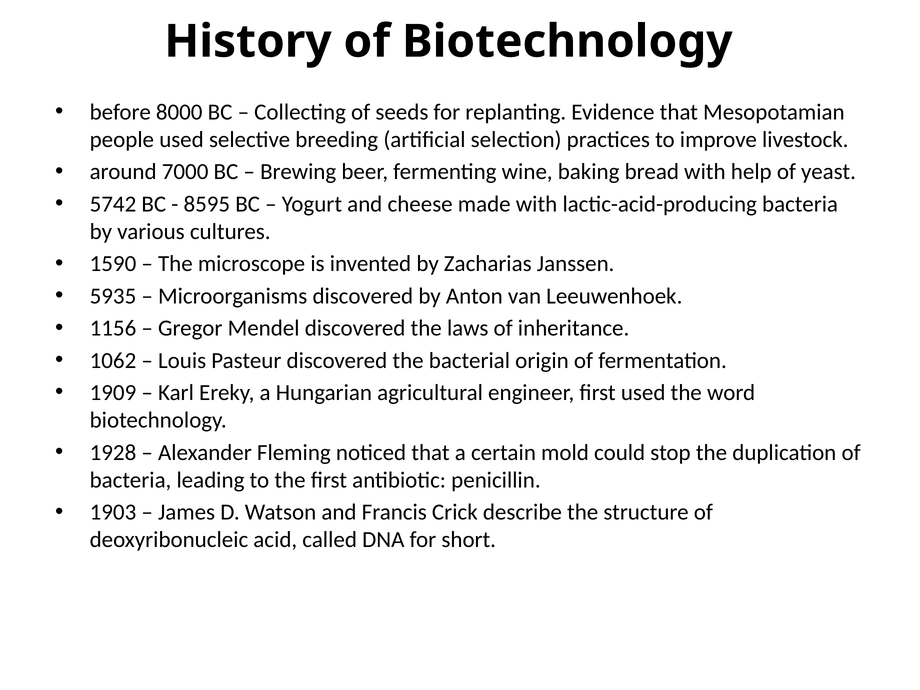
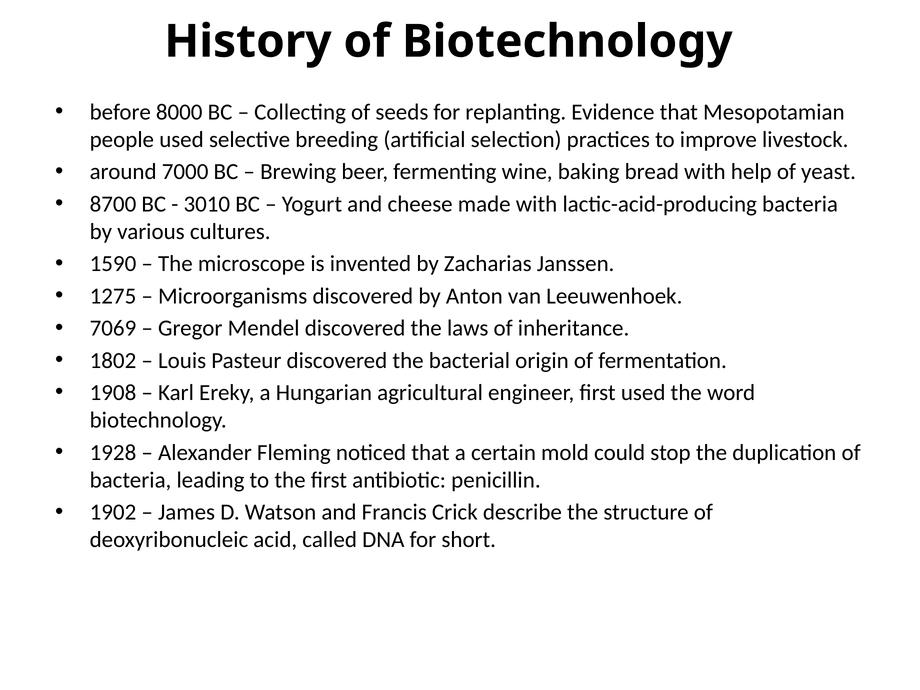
5742: 5742 -> 8700
8595: 8595 -> 3010
5935: 5935 -> 1275
1156: 1156 -> 7069
1062: 1062 -> 1802
1909: 1909 -> 1908
1903: 1903 -> 1902
